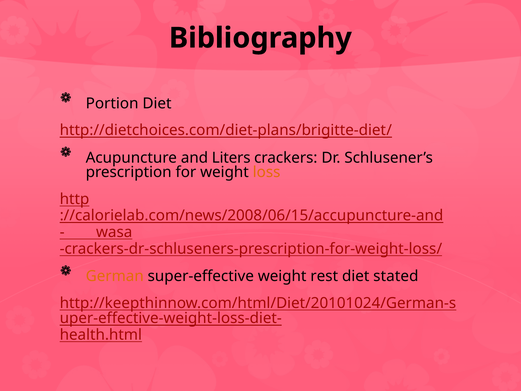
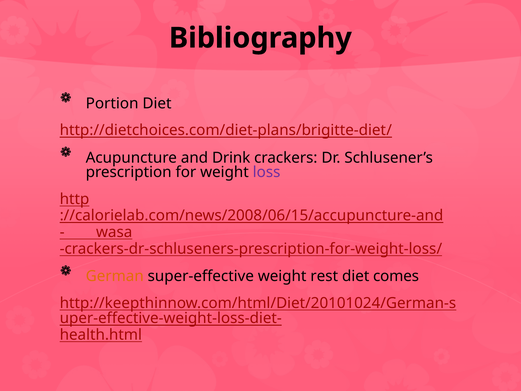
Liters: Liters -> Drink
loss colour: orange -> purple
stated: stated -> comes
